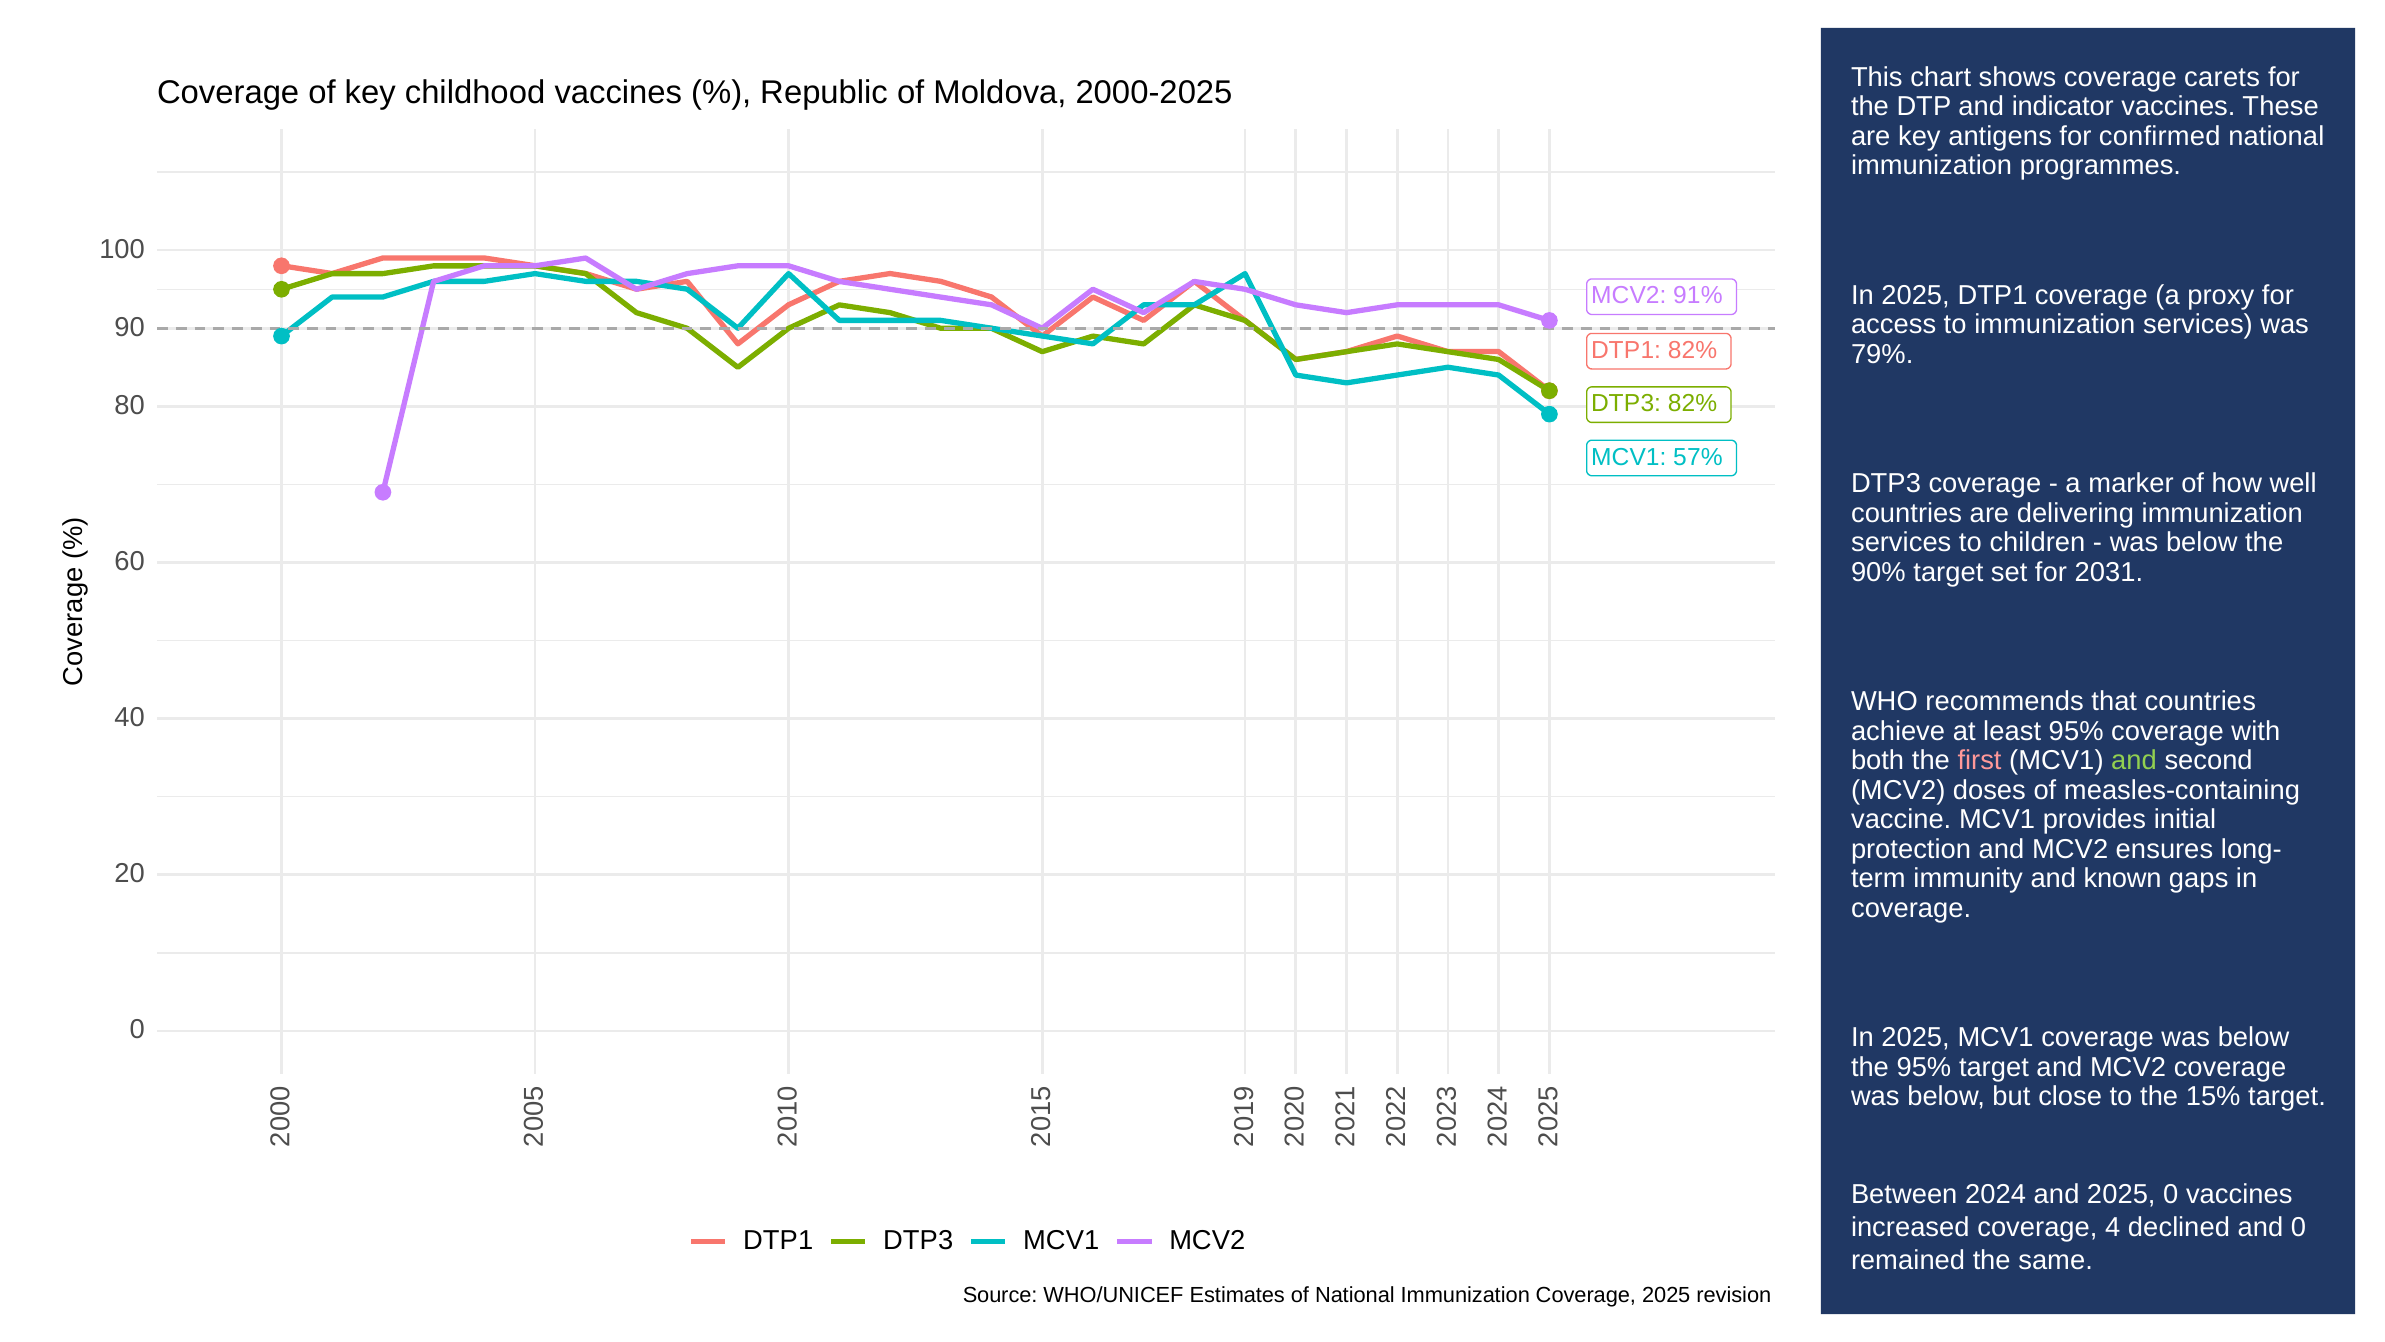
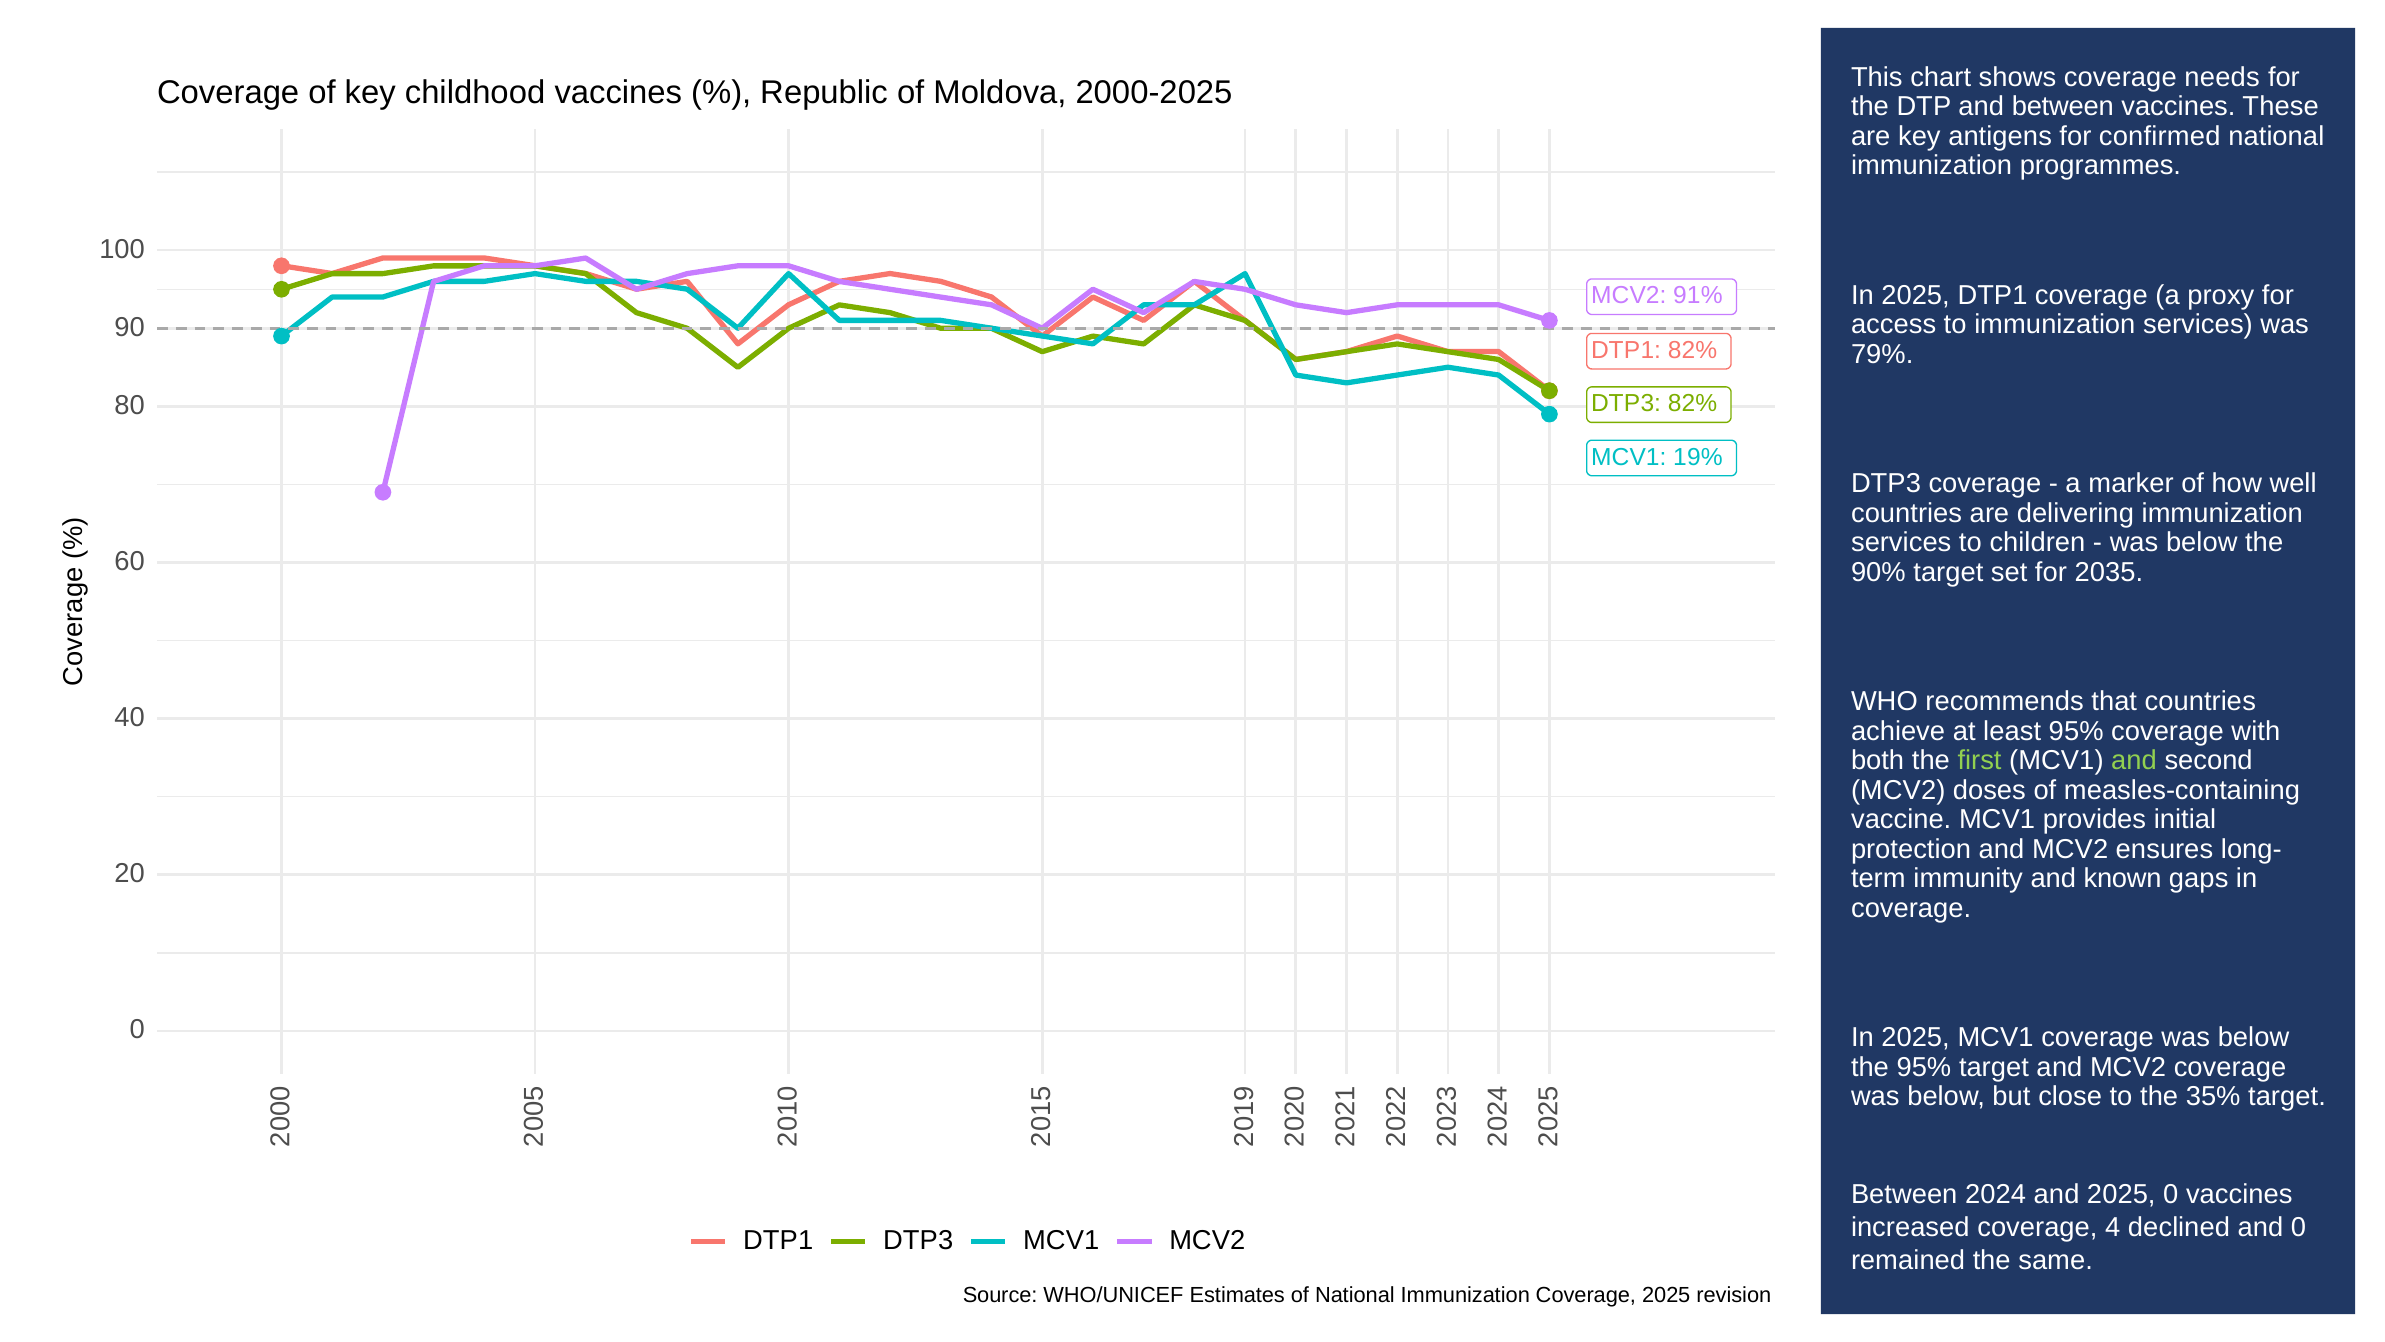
carets: carets -> needs
and indicator: indicator -> between
57%: 57% -> 19%
2031: 2031 -> 2035
first colour: pink -> light green
15%: 15% -> 35%
